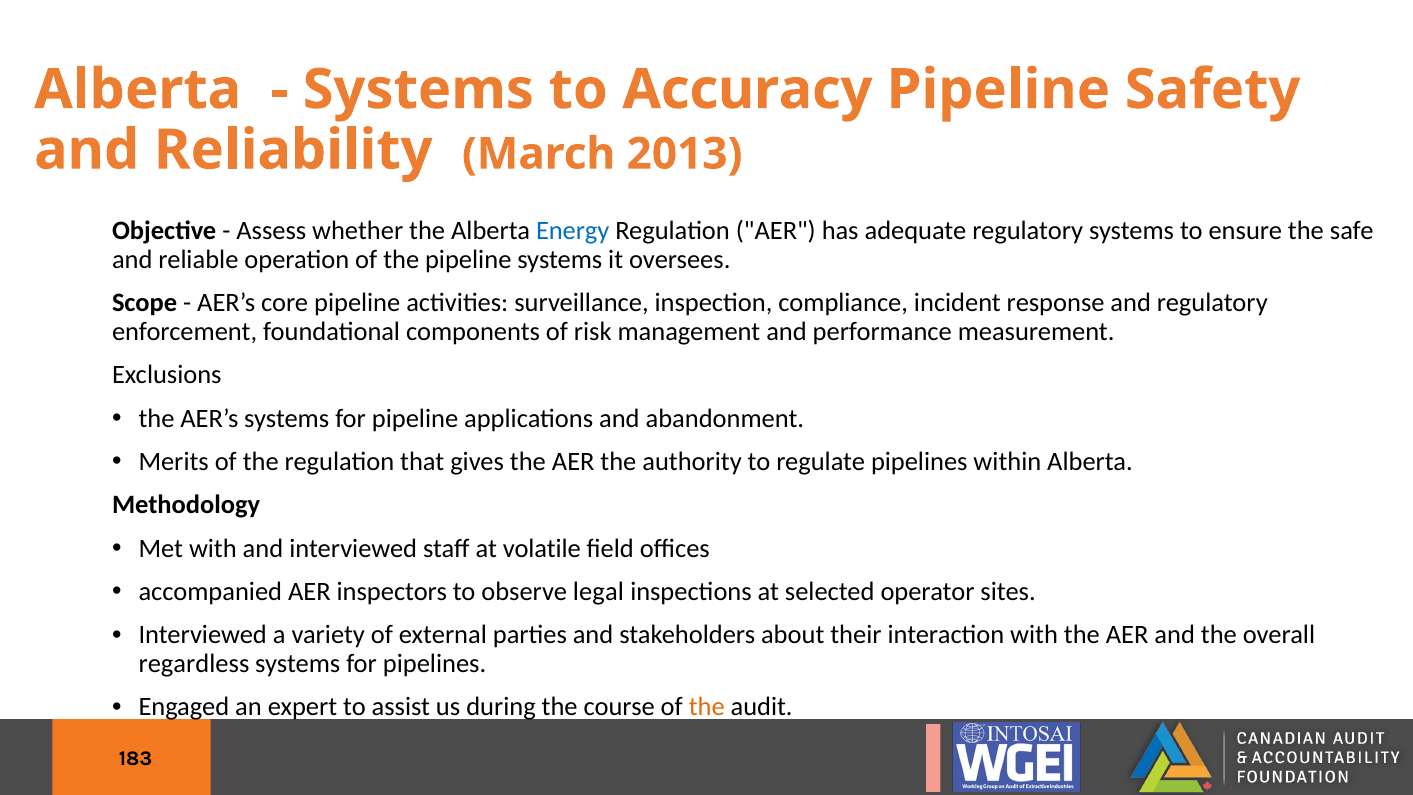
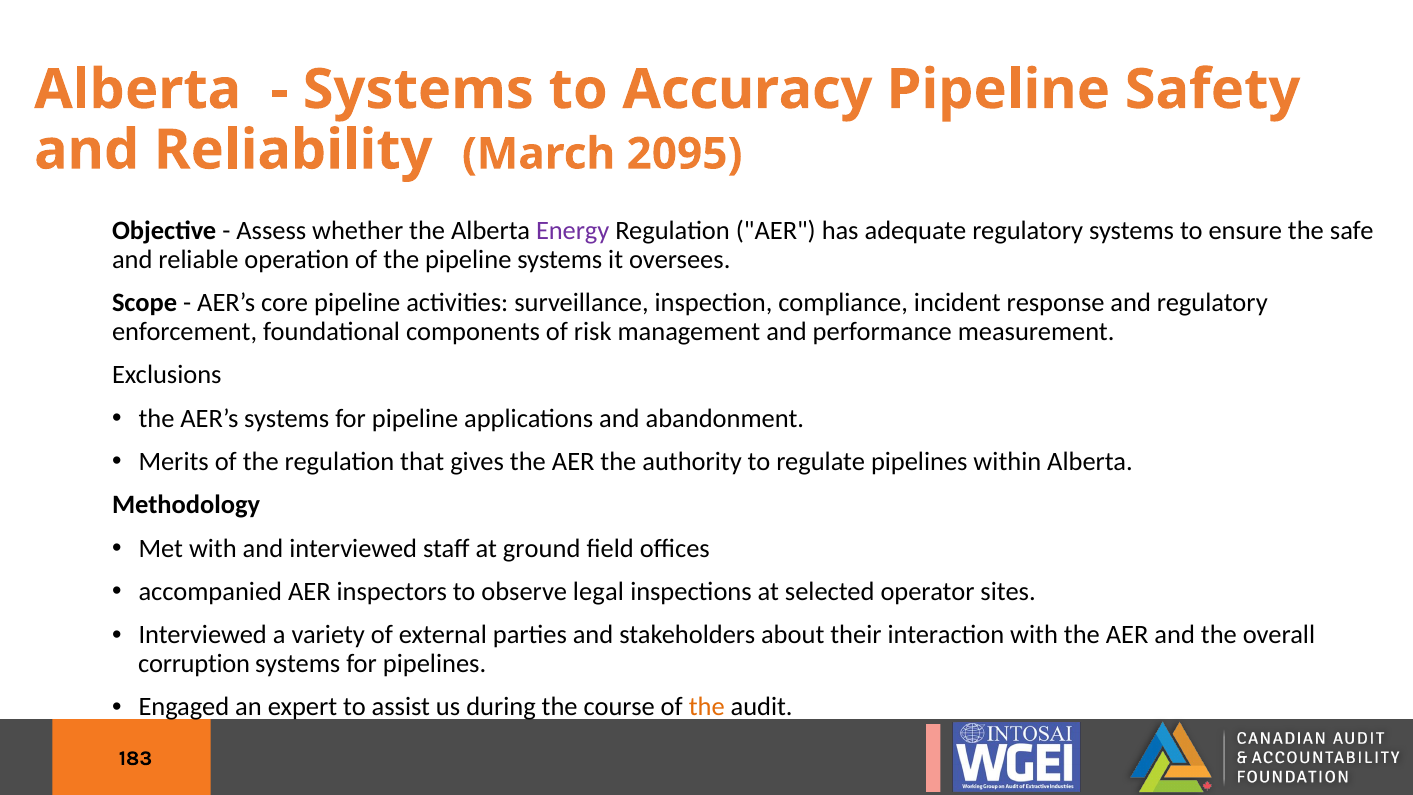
2013: 2013 -> 2095
Energy colour: blue -> purple
volatile: volatile -> ground
regardless: regardless -> corruption
